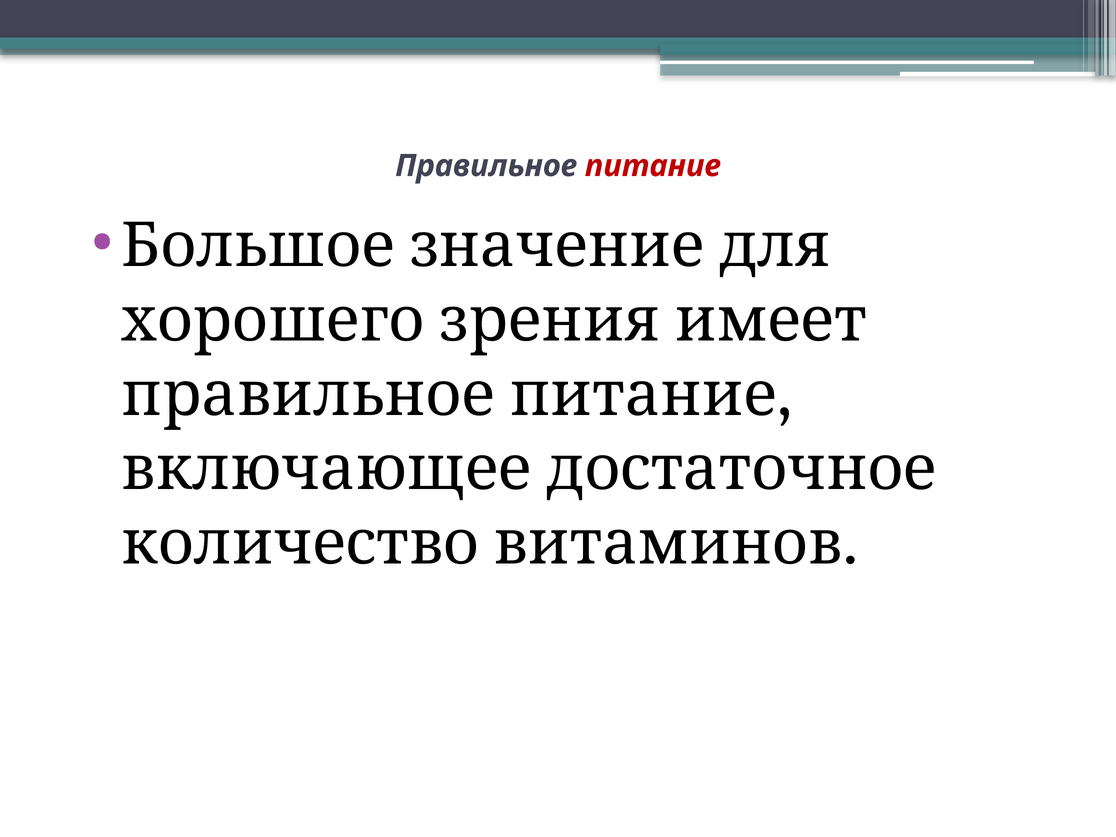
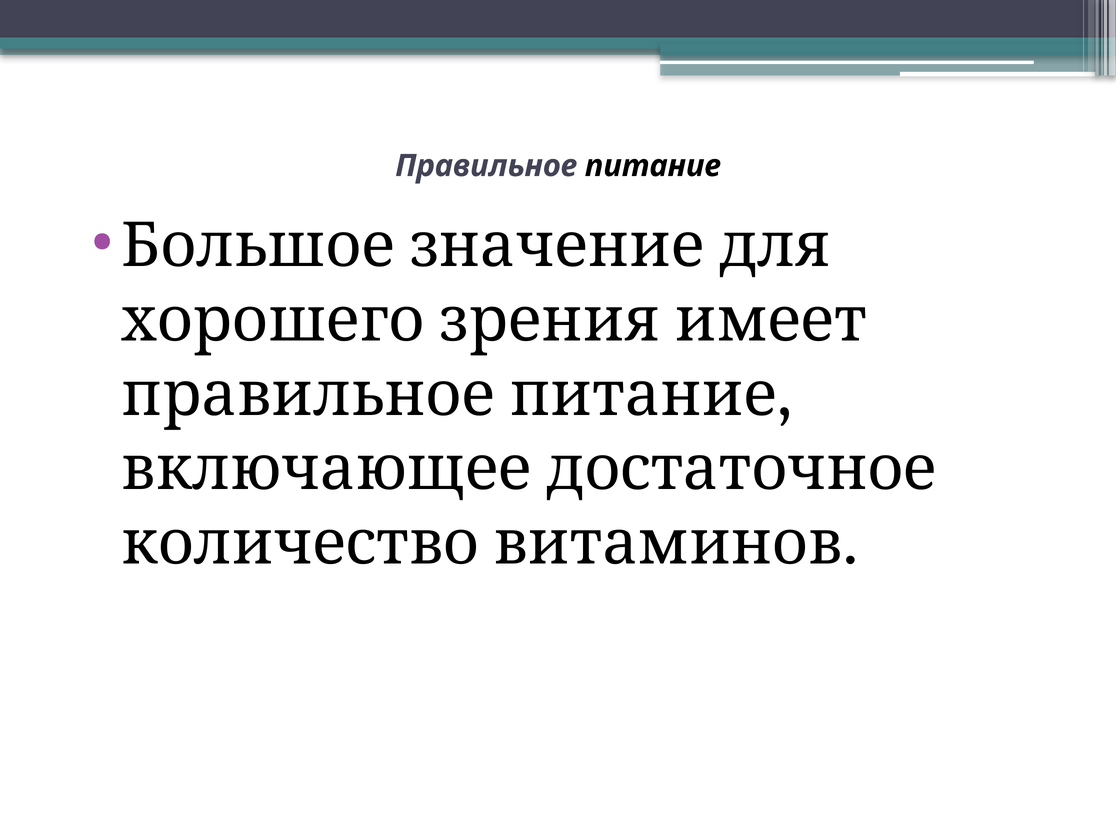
питание colour: red -> black
